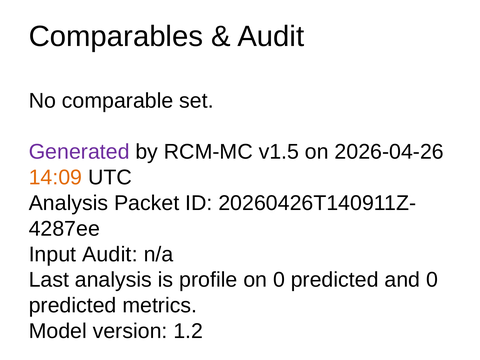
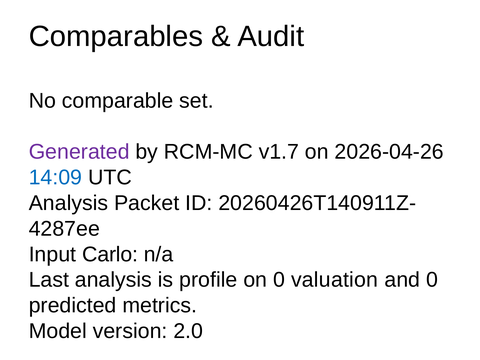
v1.5: v1.5 -> v1.7
14:09 colour: orange -> blue
Input Audit: Audit -> Carlo
on 0 predicted: predicted -> valuation
1.2: 1.2 -> 2.0
